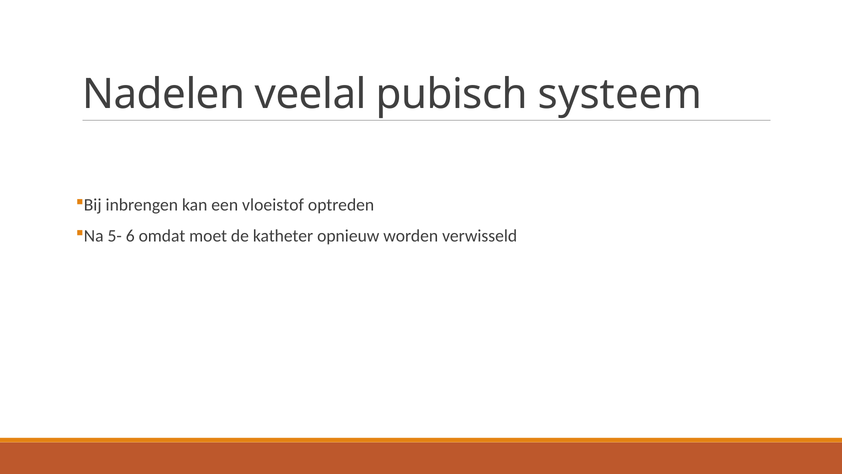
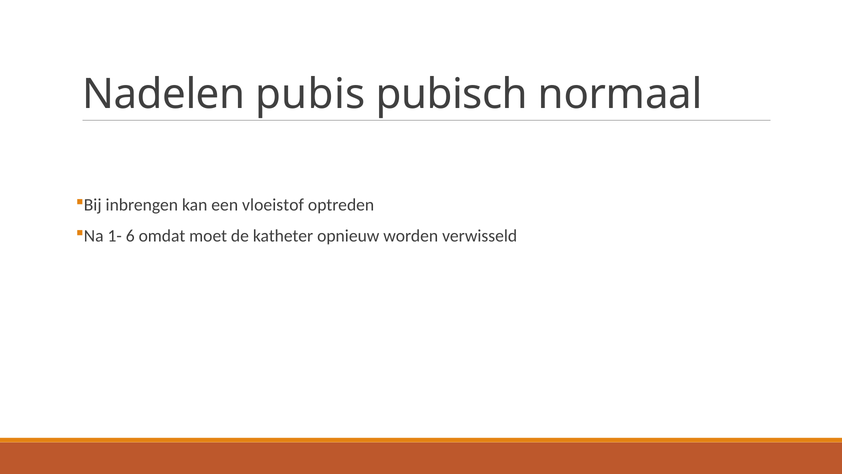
veelal: veelal -> pubis
systeem: systeem -> normaal
5-: 5- -> 1-
